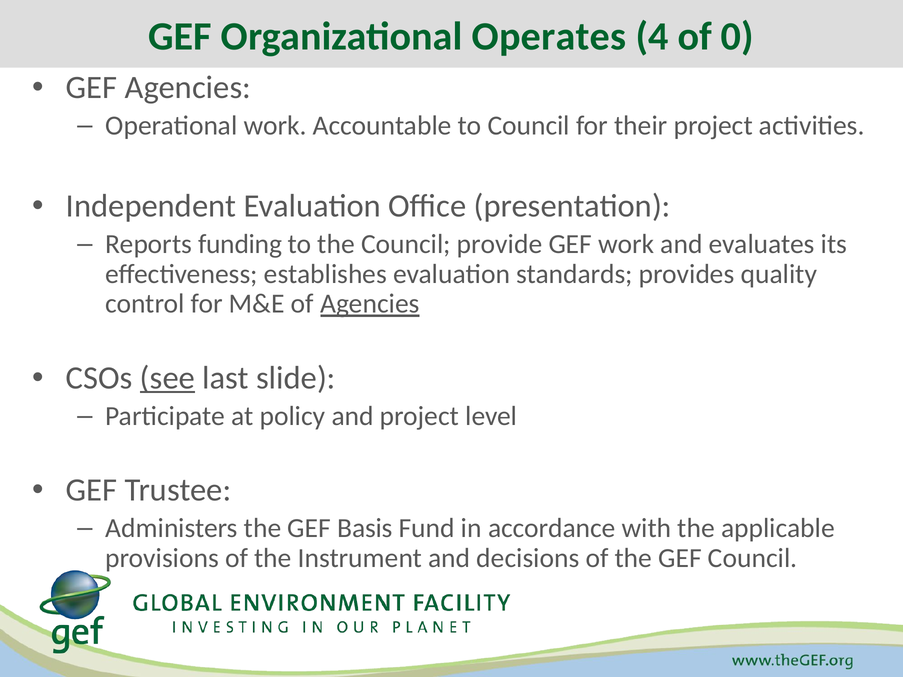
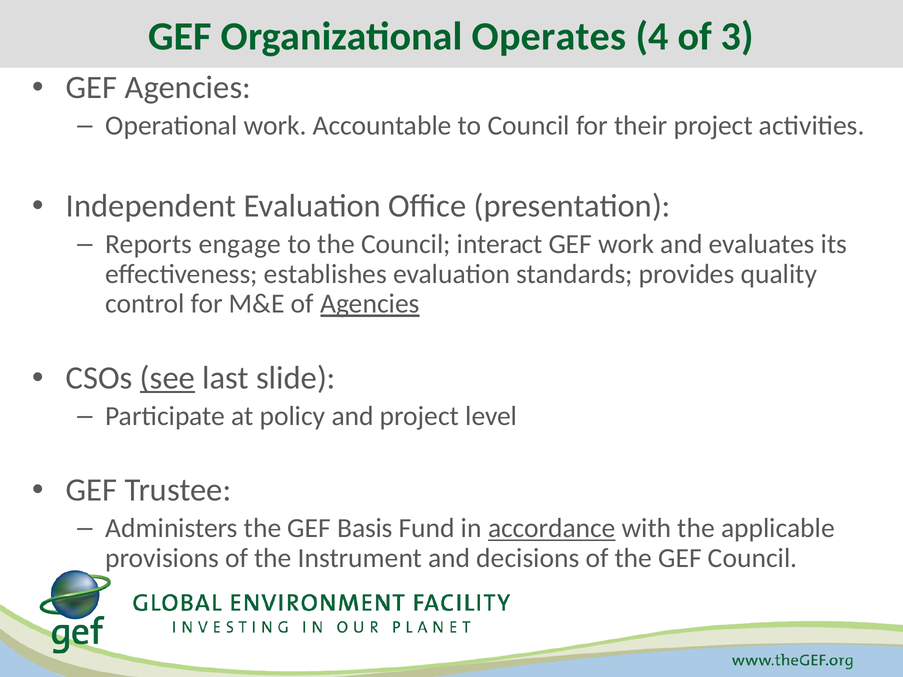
0: 0 -> 3
funding: funding -> engage
provide: provide -> interact
accordance underline: none -> present
